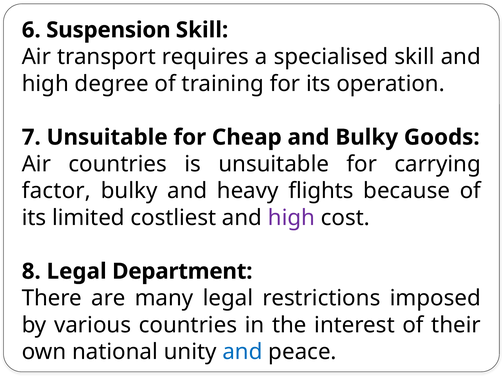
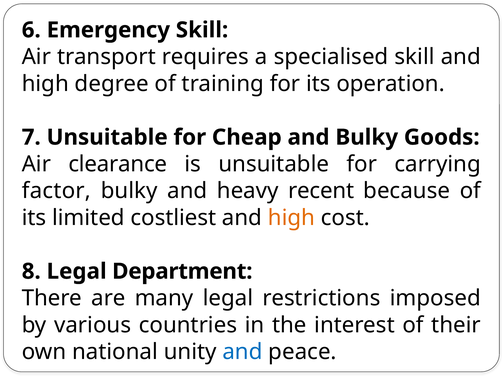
Suspension: Suspension -> Emergency
Air countries: countries -> clearance
flights: flights -> recent
high at (291, 218) colour: purple -> orange
